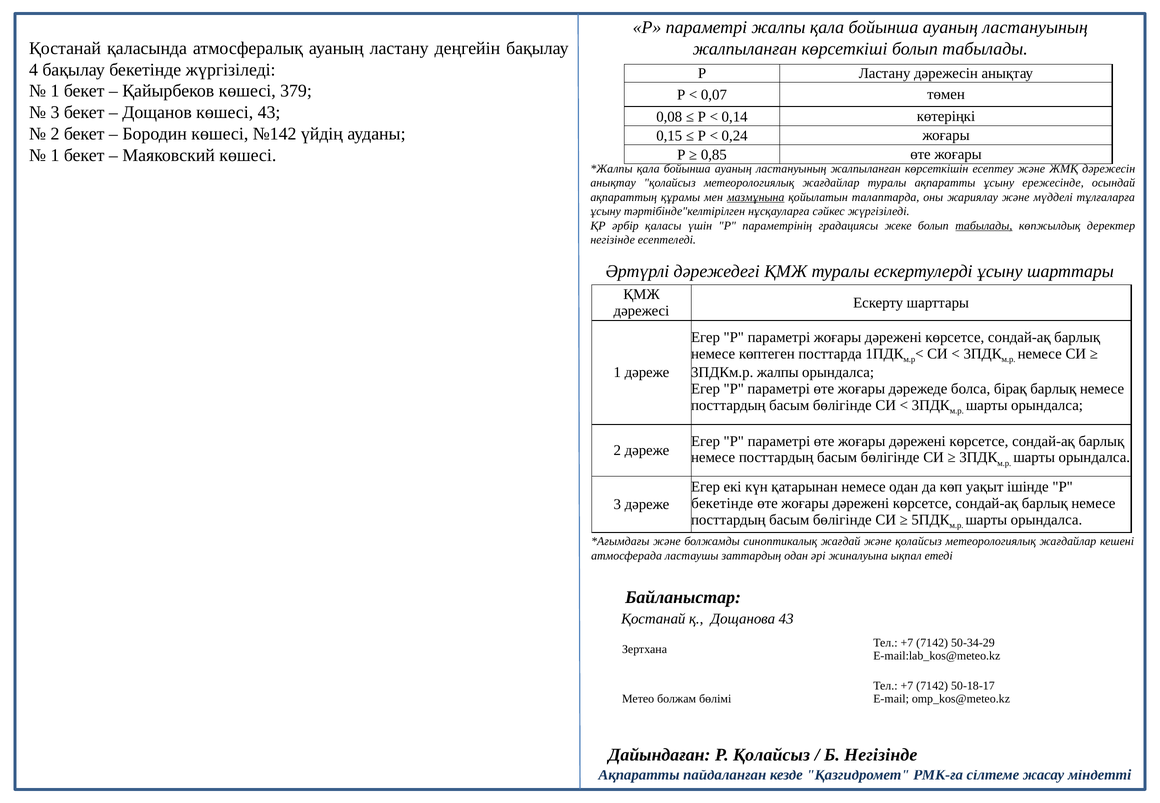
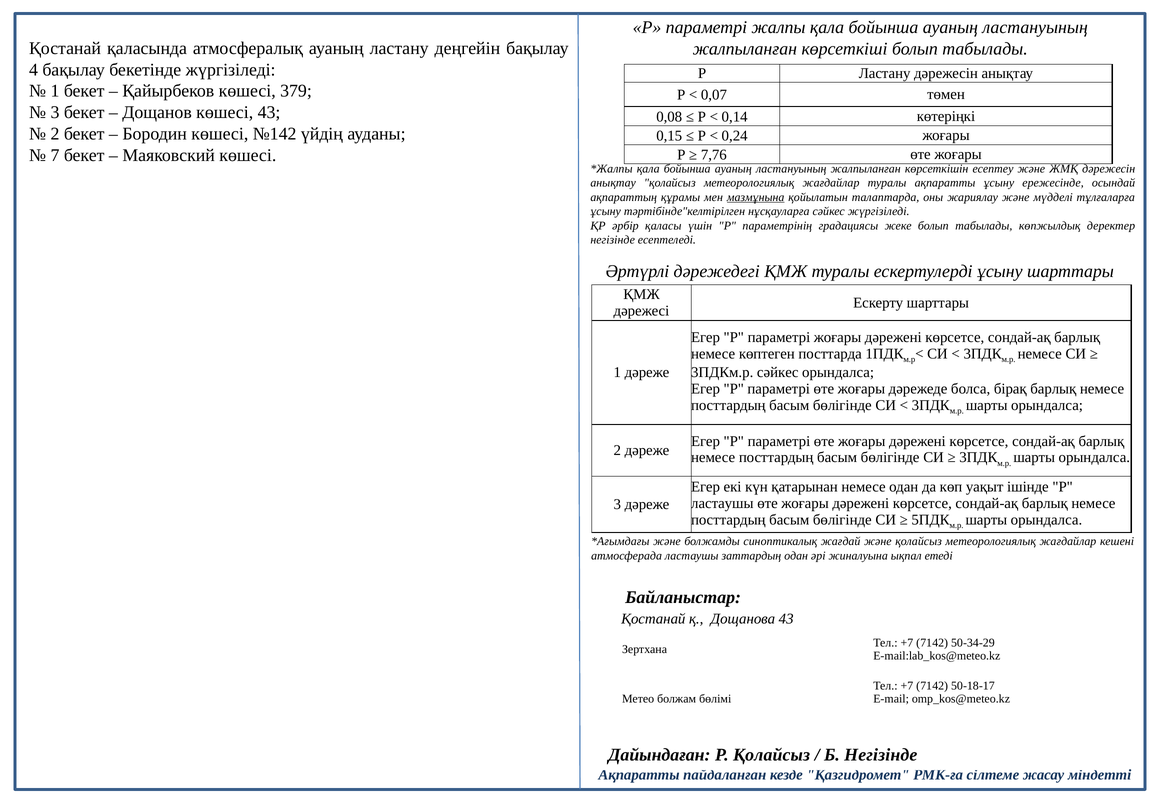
1 at (55, 155): 1 -> 7
0,85: 0,85 -> 7,76
табылады at (984, 226) underline: present -> none
3ПДКм.р жалпы: жалпы -> сәйкес
бекетінде at (722, 503): бекетінде -> ластаушы
